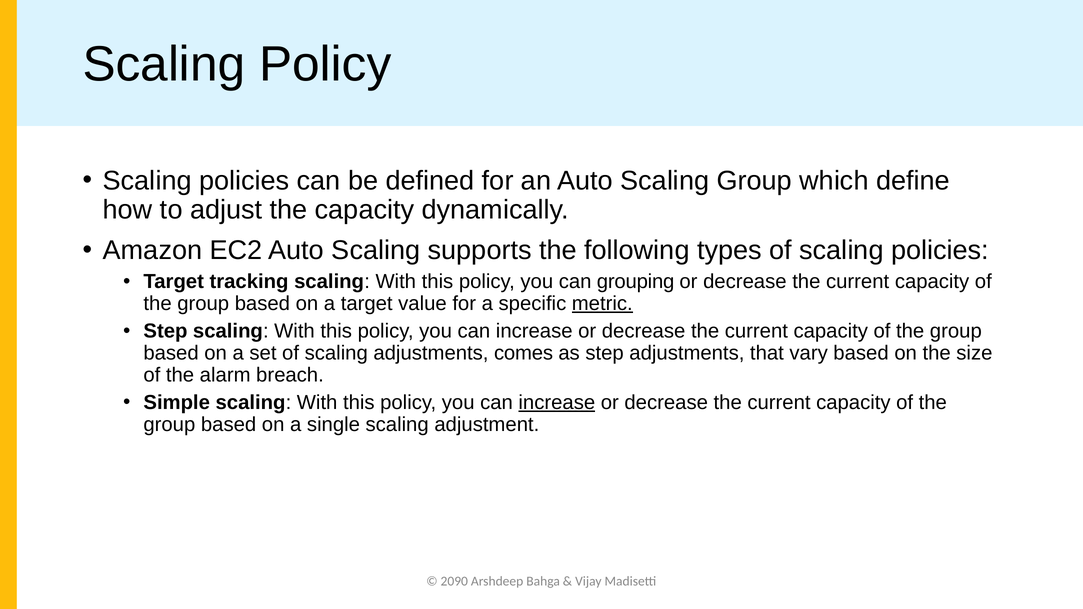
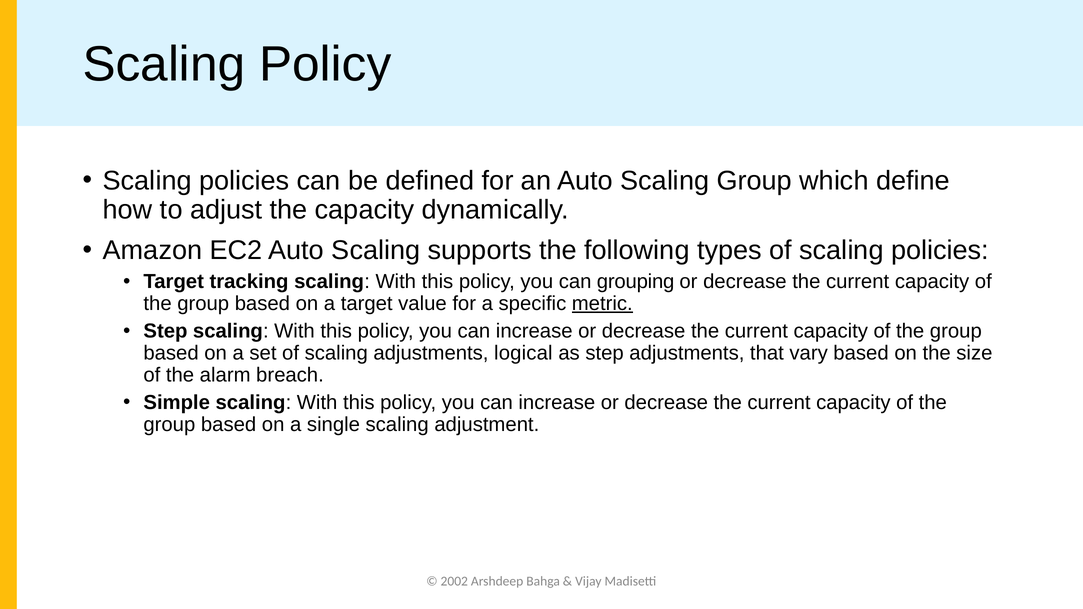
comes: comes -> logical
increase at (557, 403) underline: present -> none
2090: 2090 -> 2002
